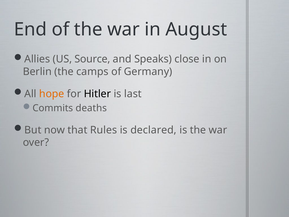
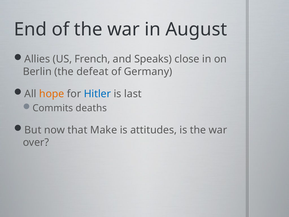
Source: Source -> French
camps: camps -> defeat
Hitler colour: black -> blue
Rules: Rules -> Make
declared: declared -> attitudes
